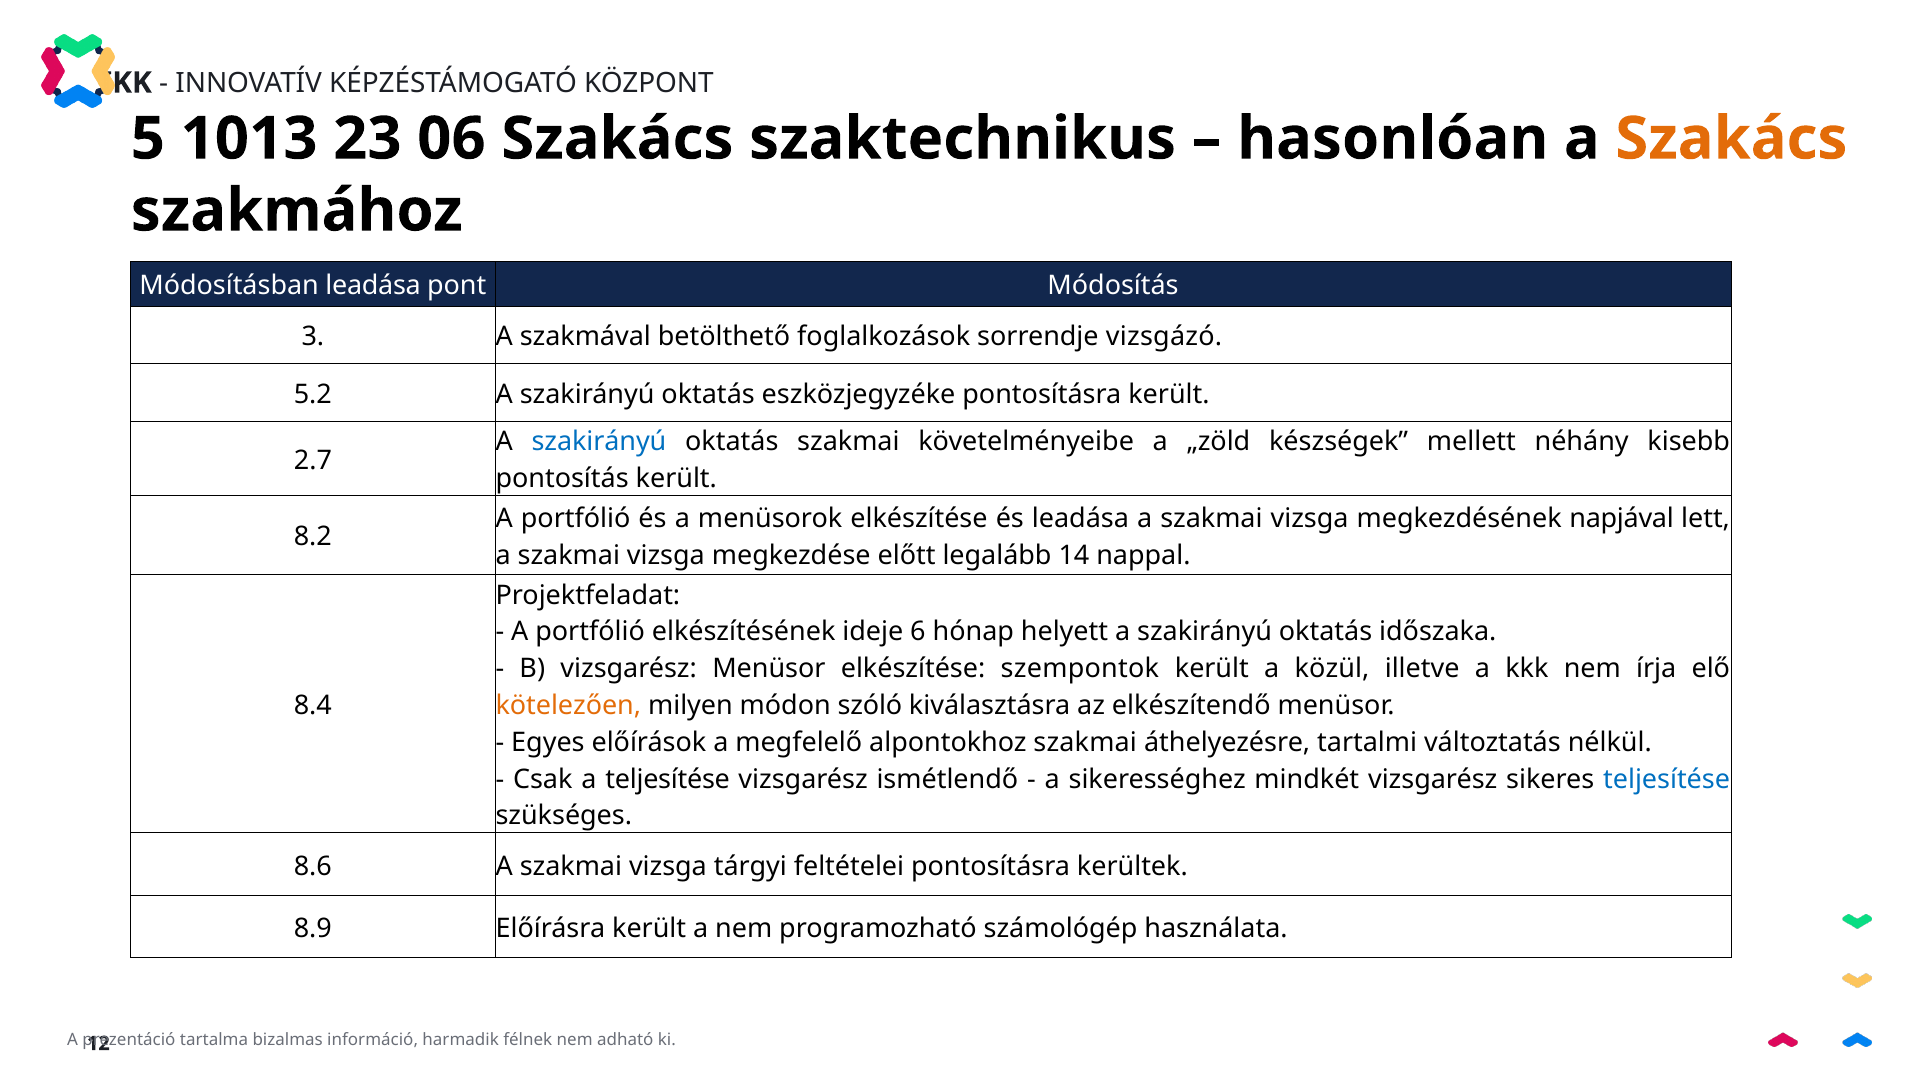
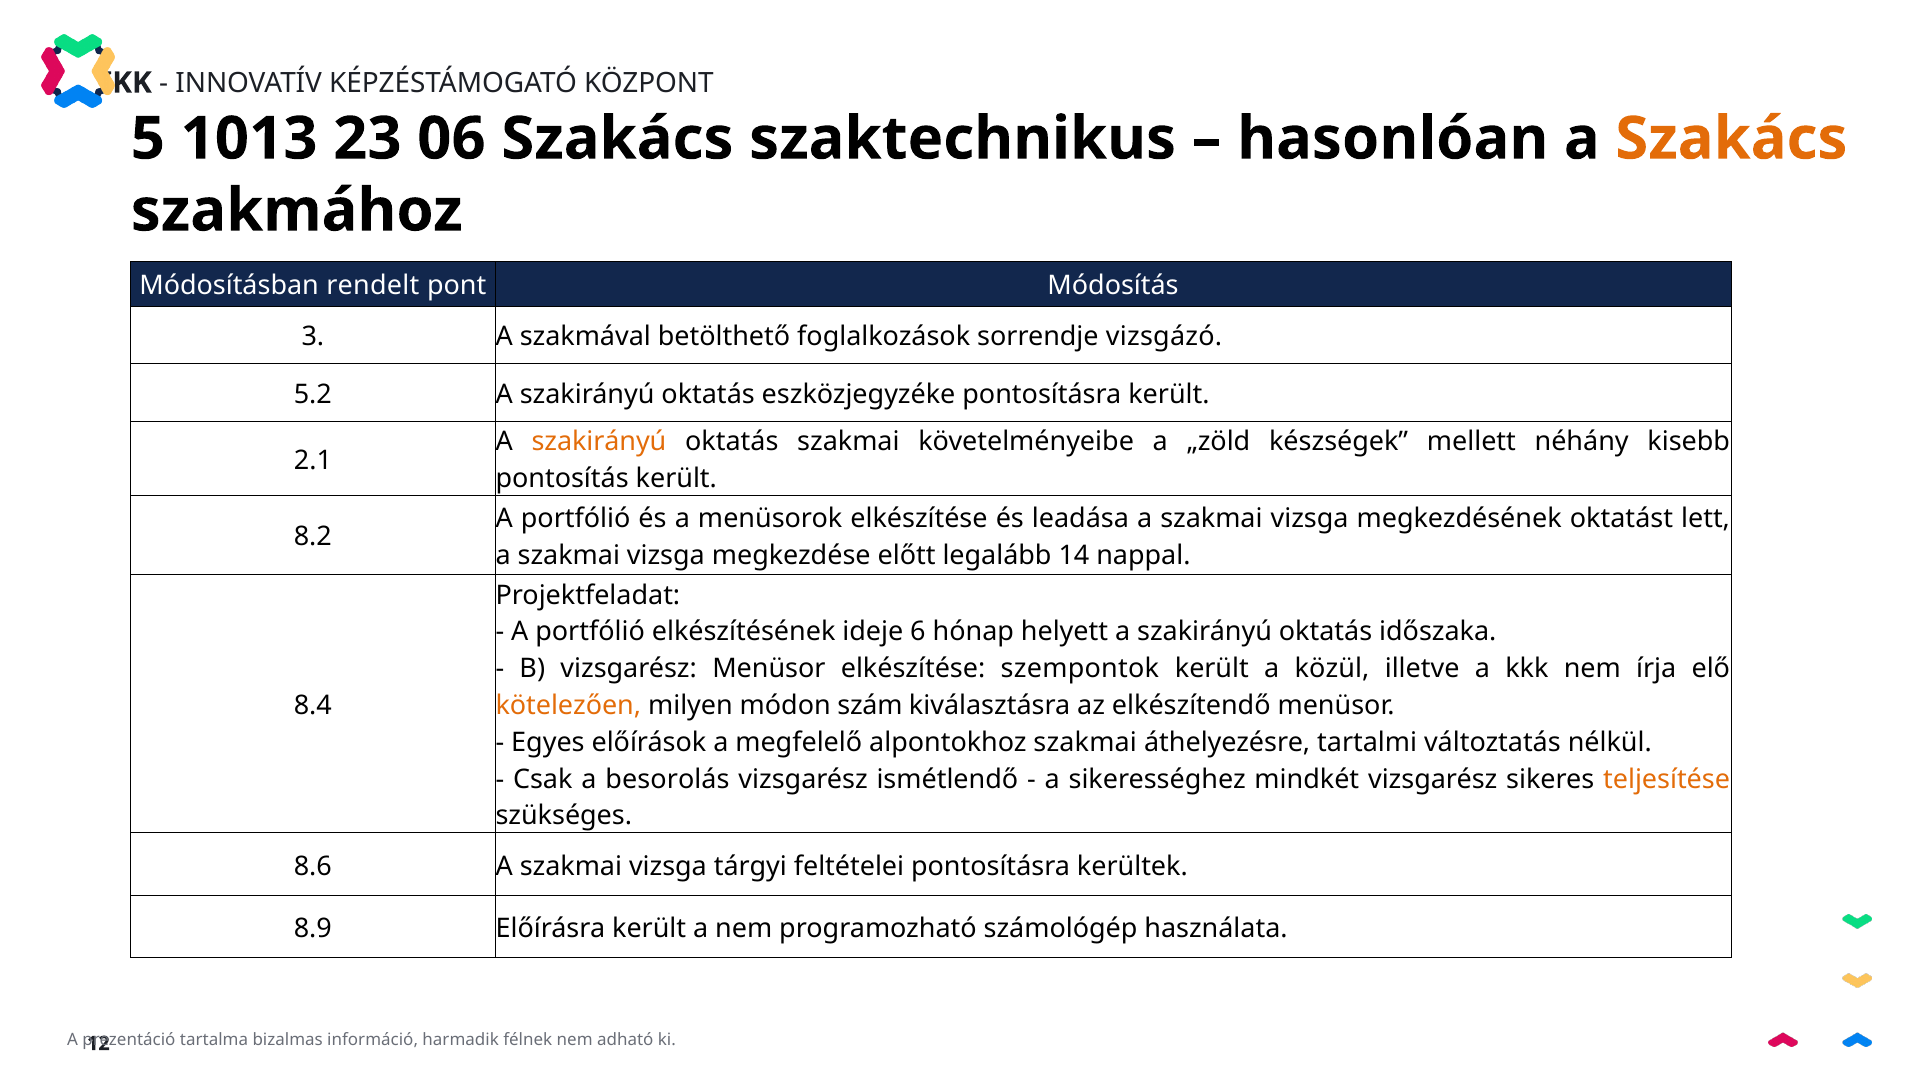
Módosításban leadása: leadása -> rendelt
szakirányú at (599, 442) colour: blue -> orange
2.7: 2.7 -> 2.1
napjával: napjával -> oktatást
szóló: szóló -> szám
a teljesítése: teljesítése -> besorolás
teljesítése at (1667, 779) colour: blue -> orange
